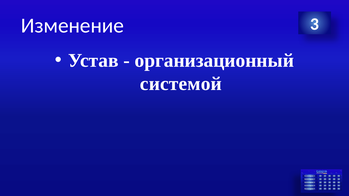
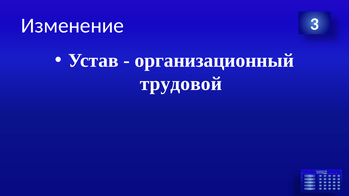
системой: системой -> трудовой
